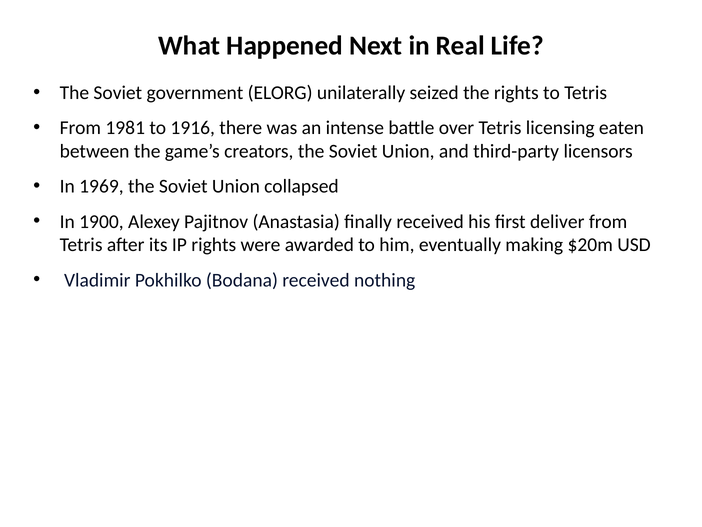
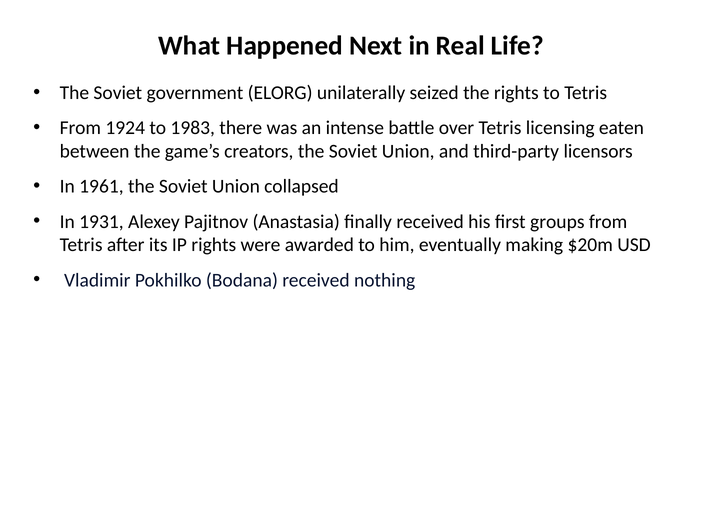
1981: 1981 -> 1924
1916: 1916 -> 1983
1969: 1969 -> 1961
1900: 1900 -> 1931
deliver: deliver -> groups
